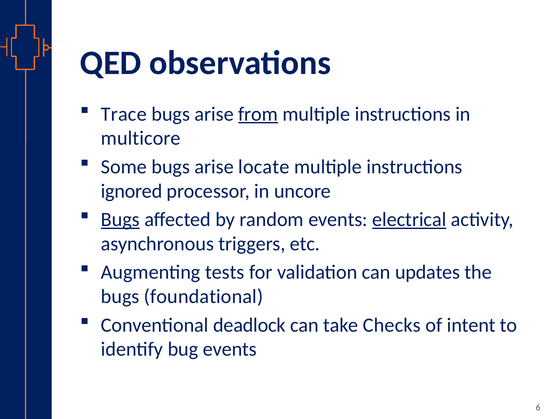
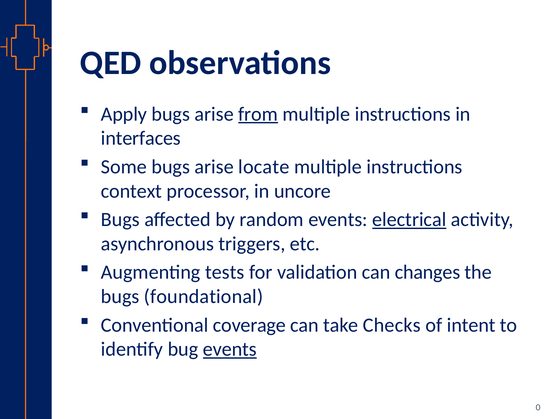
Trace: Trace -> Apply
multicore: multicore -> interfaces
ignored: ignored -> context
Bugs at (120, 219) underline: present -> none
updates: updates -> changes
deadlock: deadlock -> coverage
events at (230, 349) underline: none -> present
6: 6 -> 0
